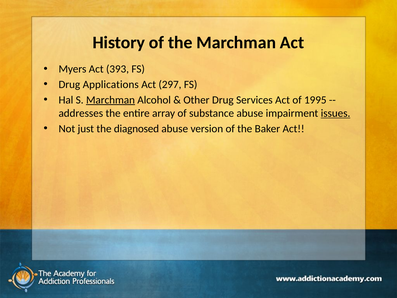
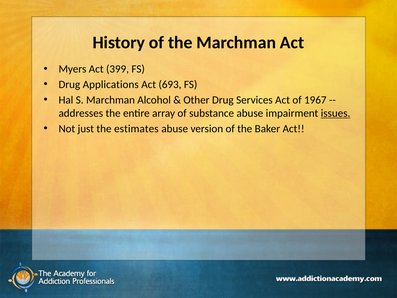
393: 393 -> 399
297: 297 -> 693
Marchman at (110, 100) underline: present -> none
1995: 1995 -> 1967
diagnosed: diagnosed -> estimates
